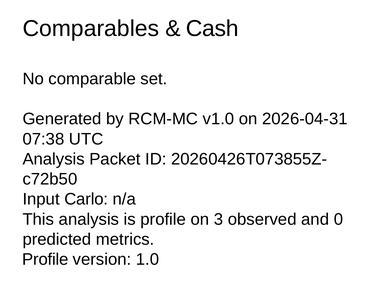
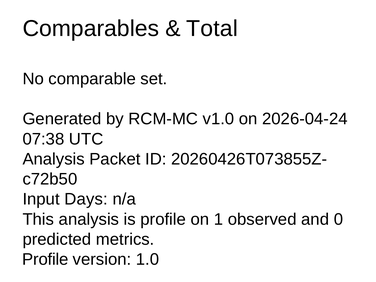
Cash: Cash -> Total
2026-04-31: 2026-04-31 -> 2026-04-24
Carlo: Carlo -> Days
3: 3 -> 1
